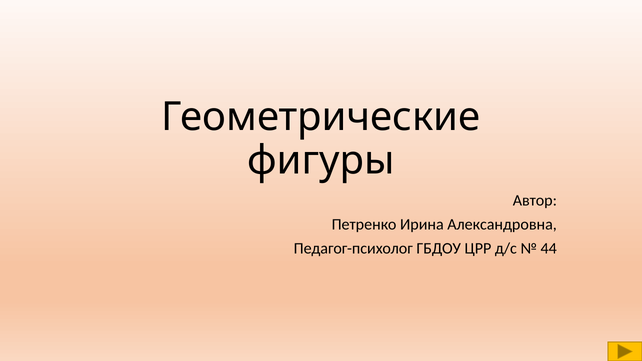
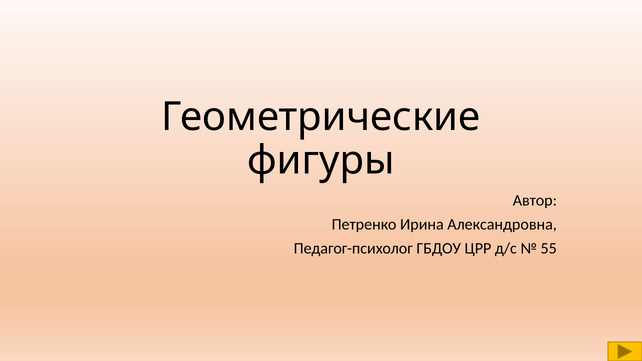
44: 44 -> 55
